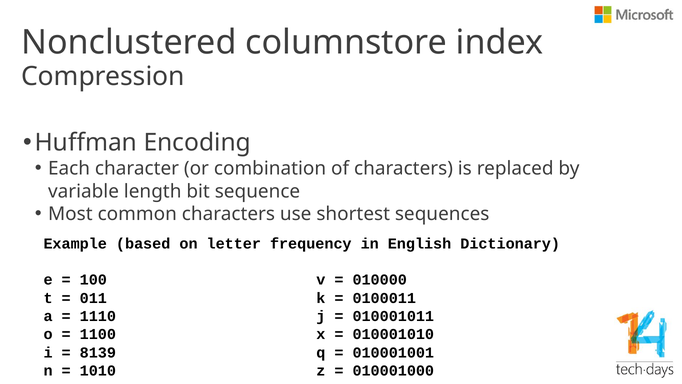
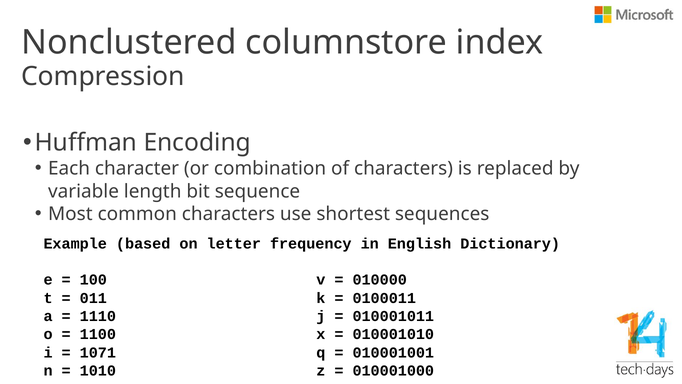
8139: 8139 -> 1071
